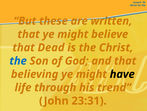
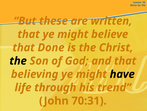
Dead: Dead -> Done
the at (18, 61) colour: blue -> black
23:31: 23:31 -> 70:31
